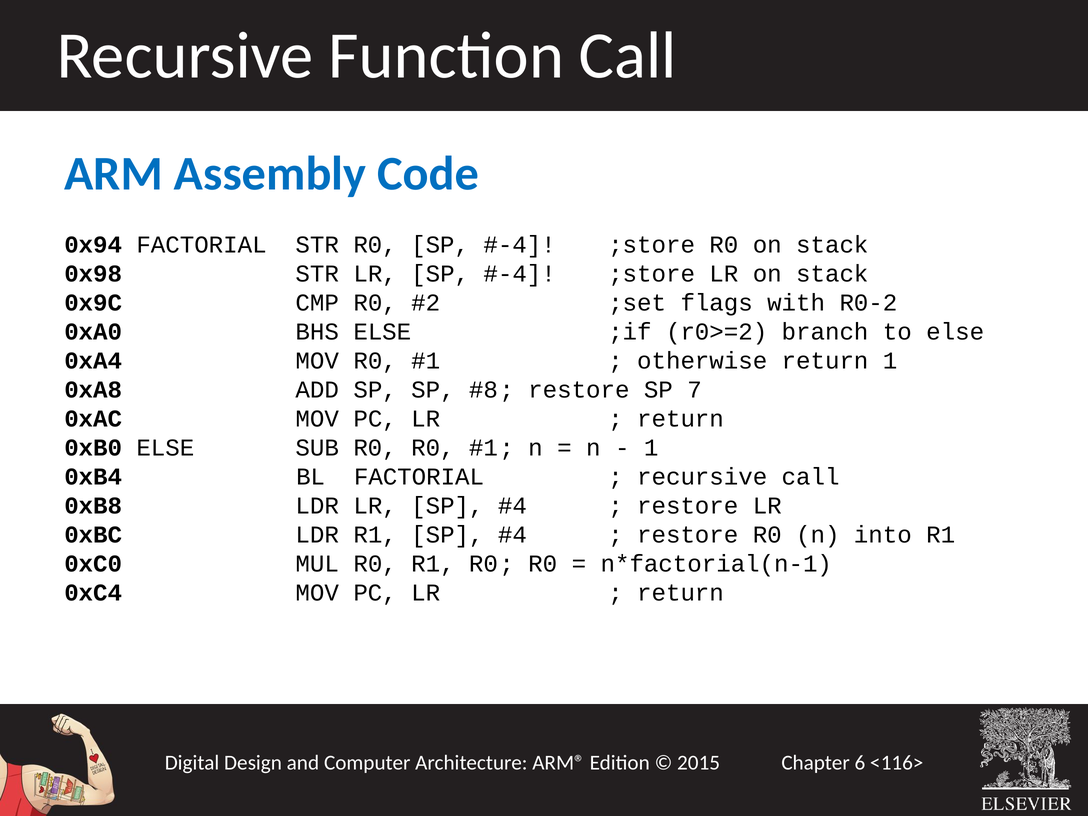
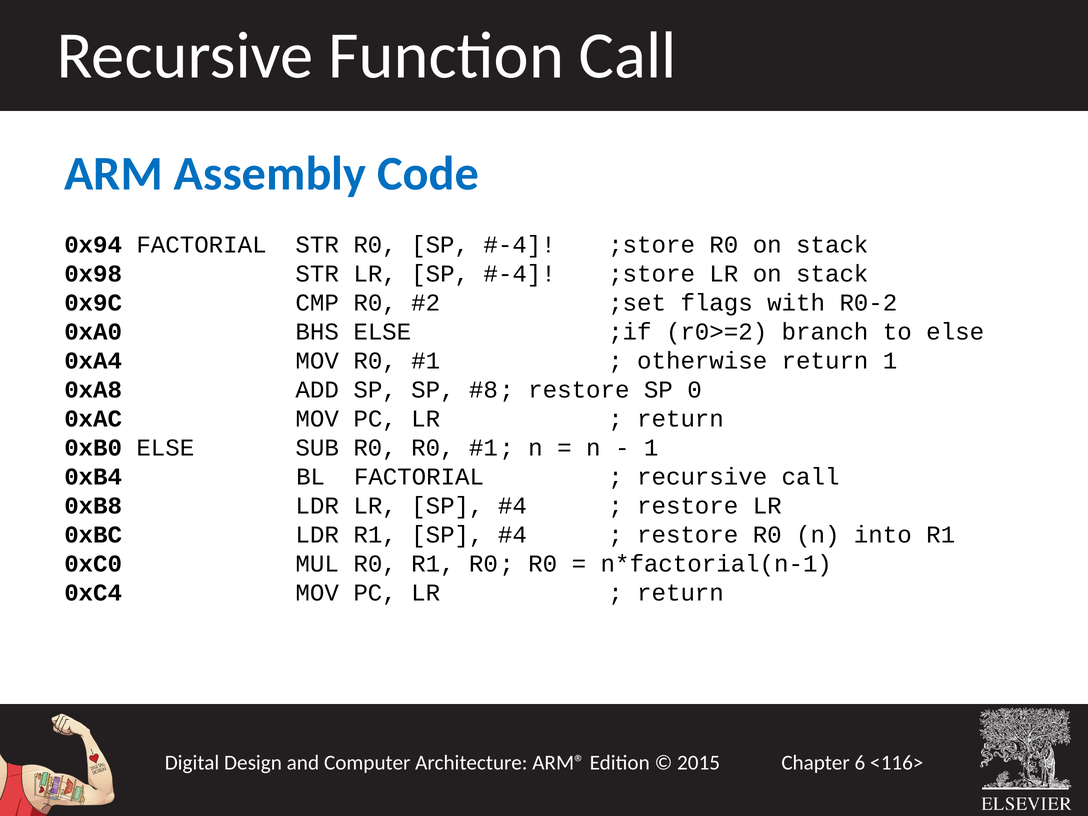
7: 7 -> 0
